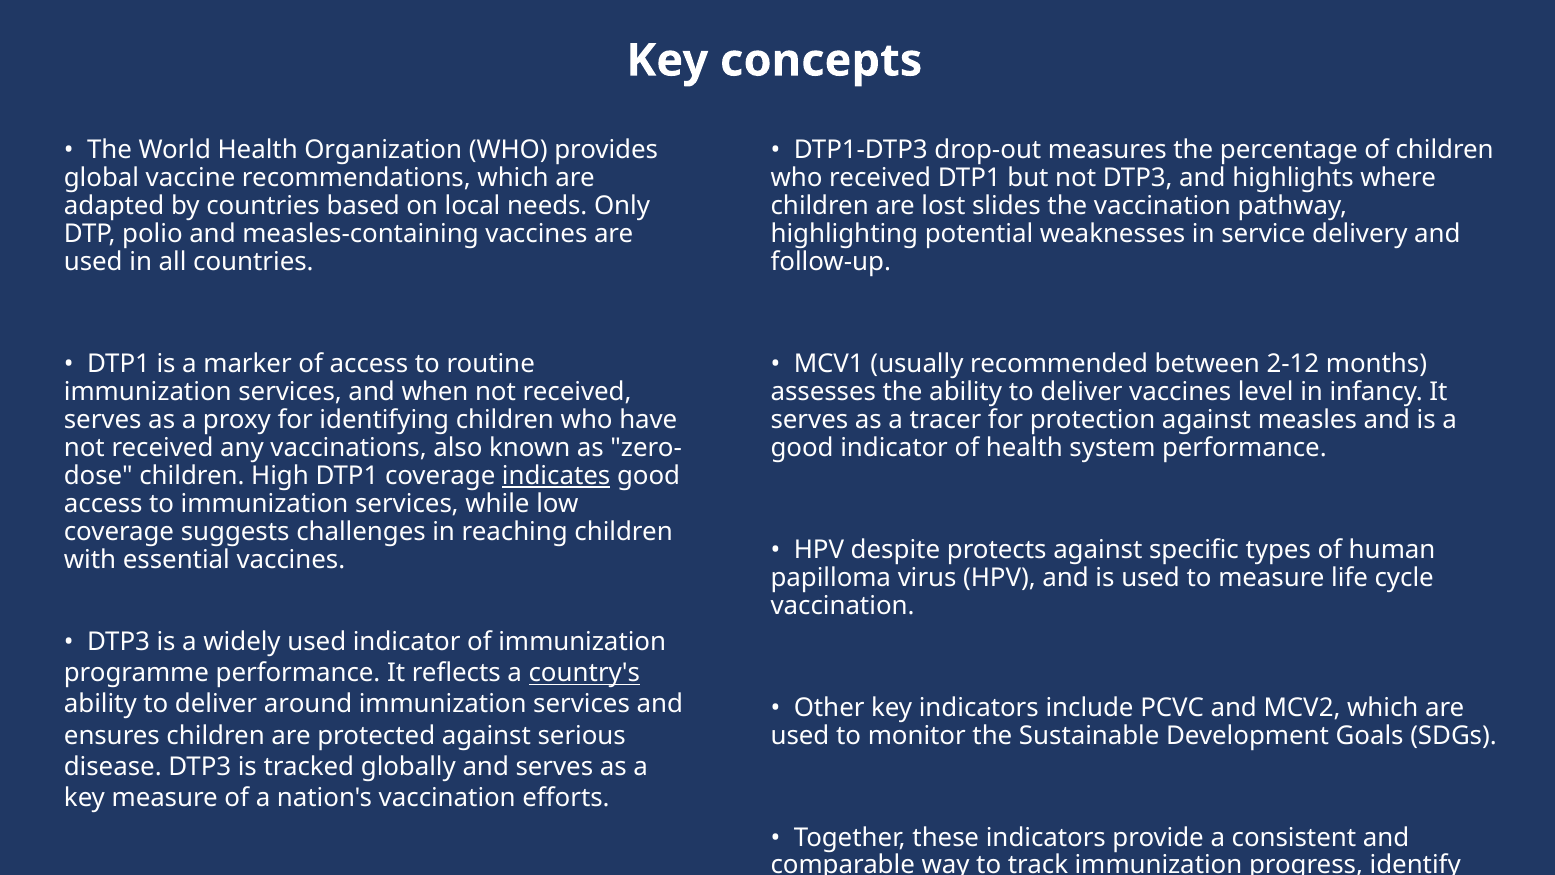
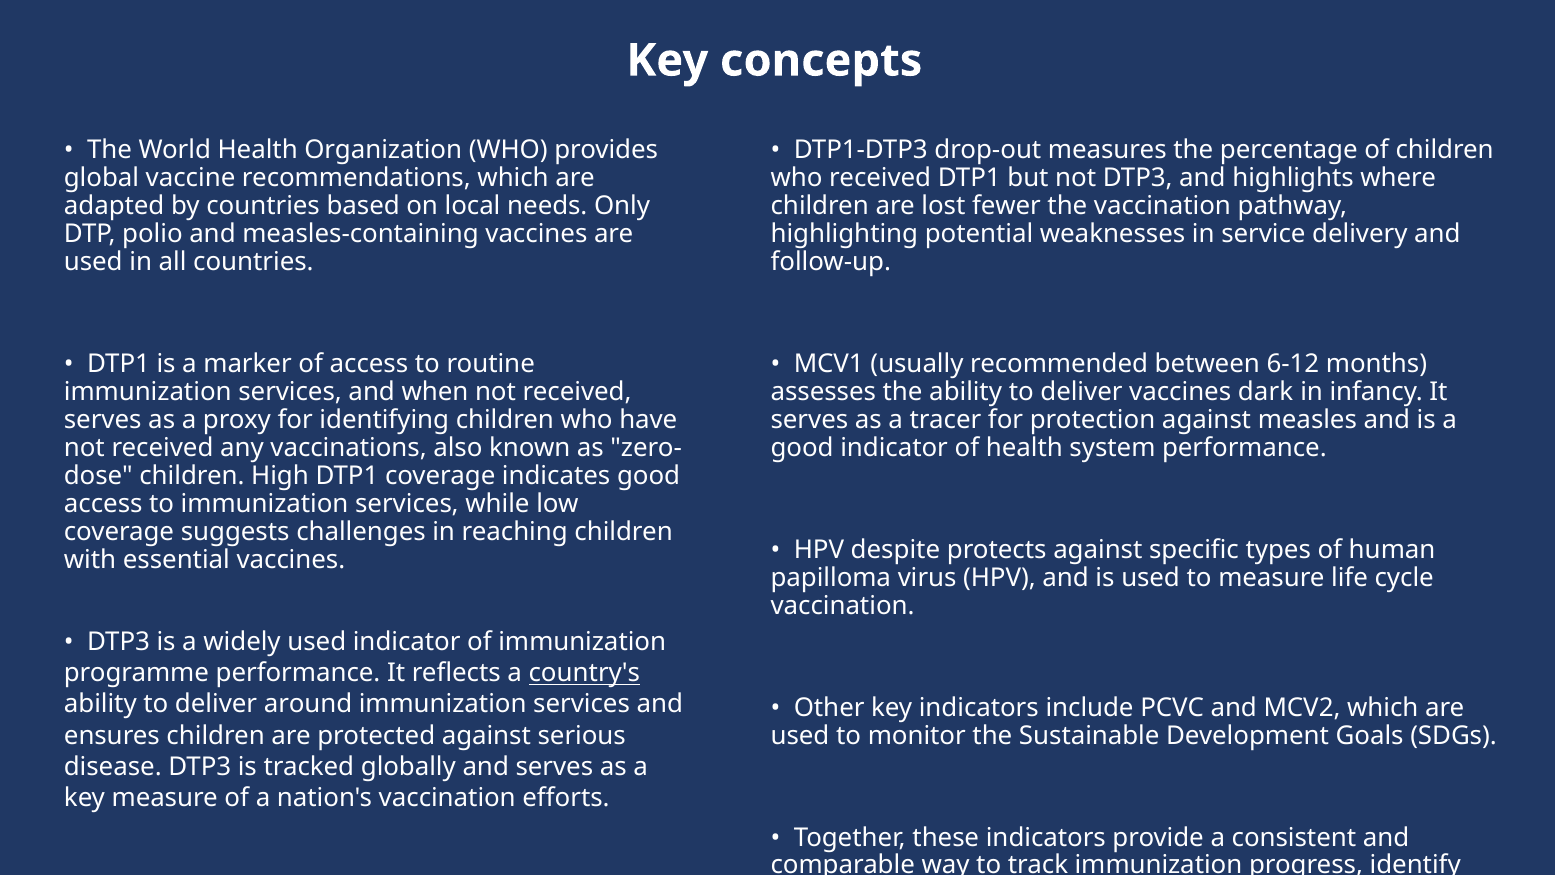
slides: slides -> fewer
2-12: 2-12 -> 6-12
level: level -> dark
indicates underline: present -> none
